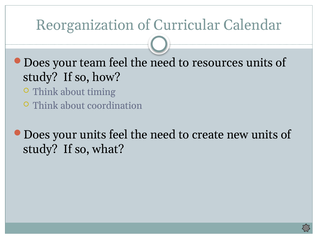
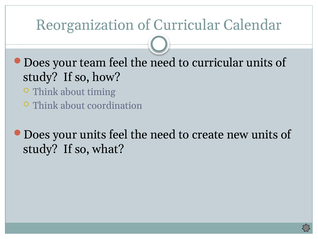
to resources: resources -> curricular
